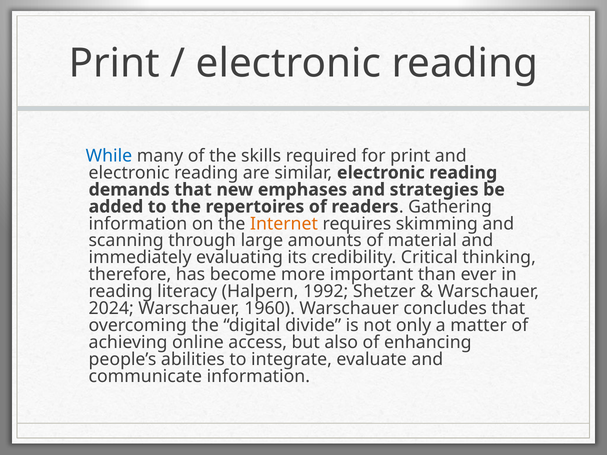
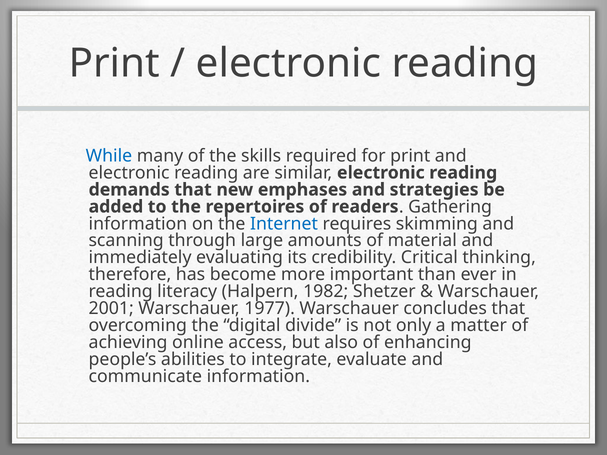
Internet colour: orange -> blue
1992: 1992 -> 1982
2024: 2024 -> 2001
1960: 1960 -> 1977
